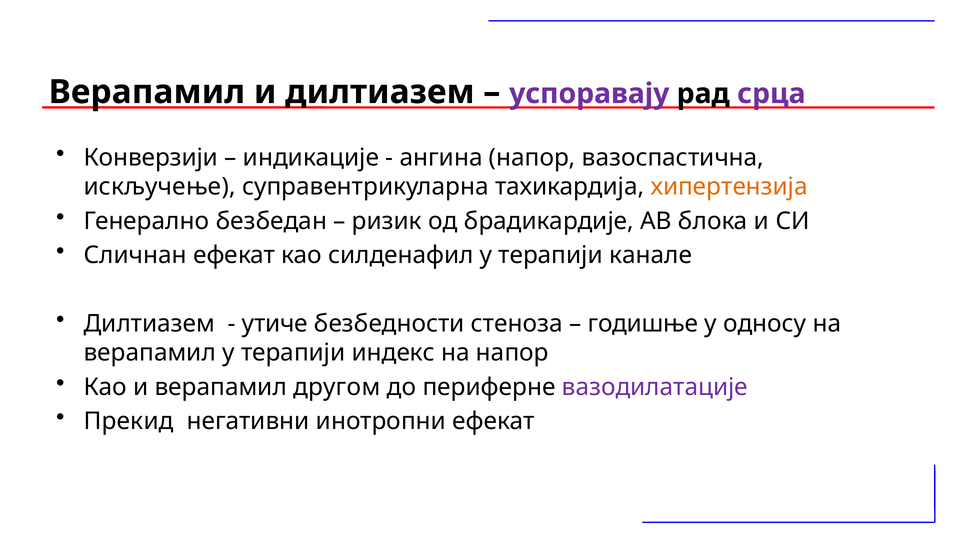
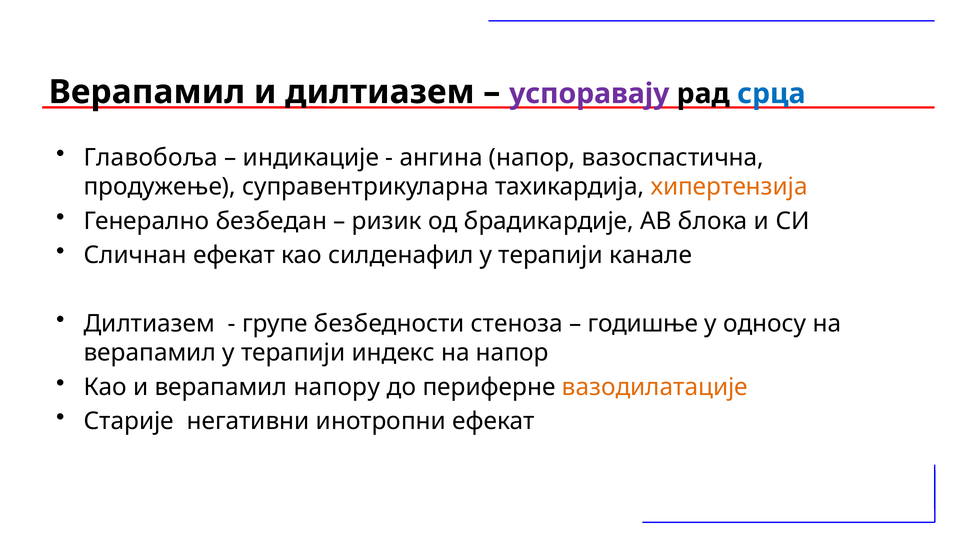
срца colour: purple -> blue
Конверзији: Конверзији -> Главобоља
искључење: искључење -> продужење
утиче: утиче -> групе
другом: другом -> напору
вазодилатације colour: purple -> orange
Прекид: Прекид -> Старије
